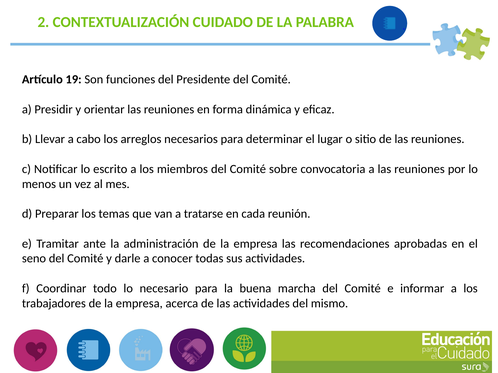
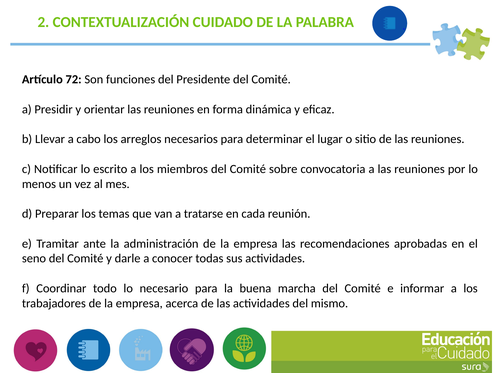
19: 19 -> 72
